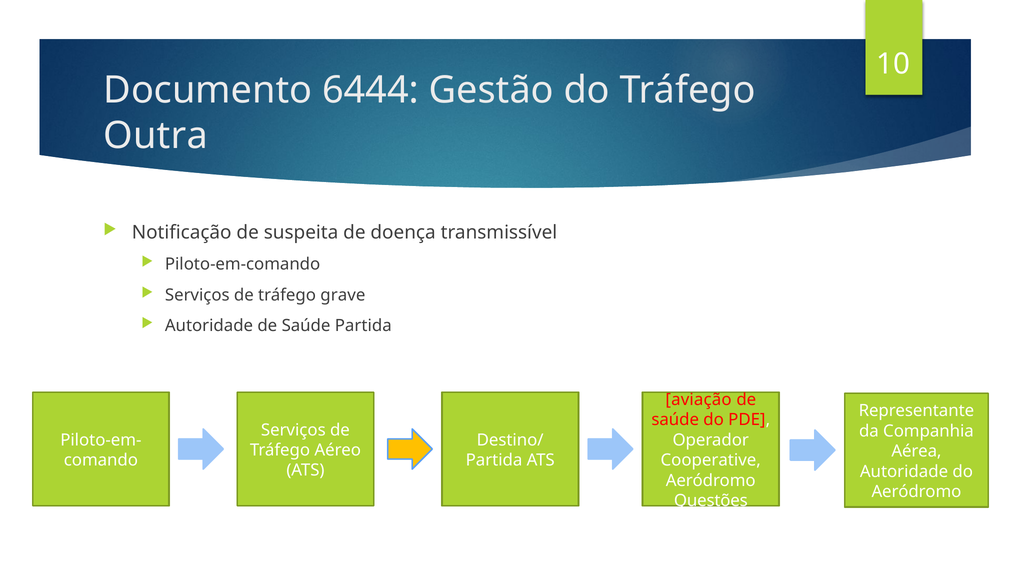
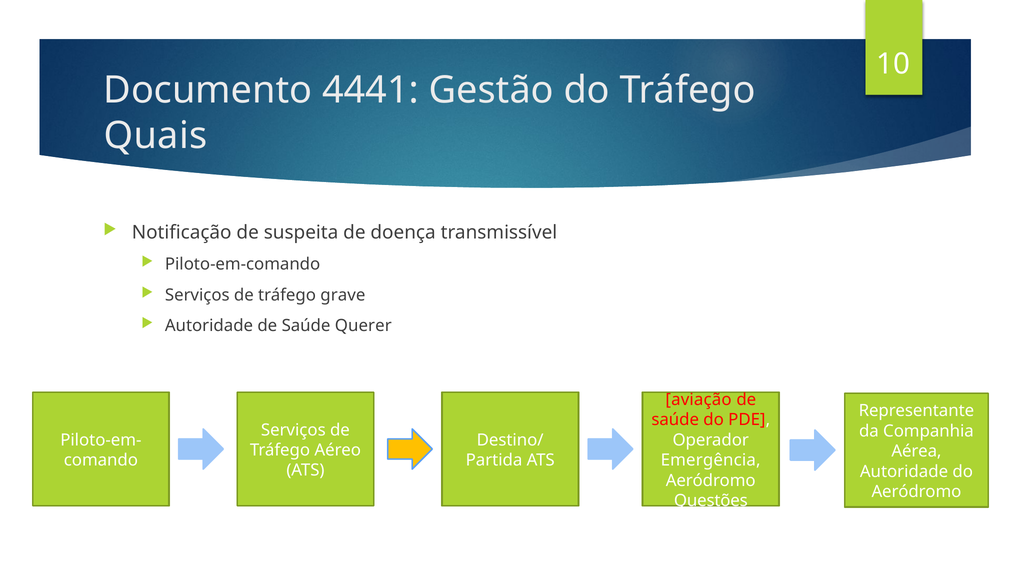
6444: 6444 -> 4441
Outra: Outra -> Quais
Saúde Partida: Partida -> Querer
Cooperative: Cooperative -> Emergência
